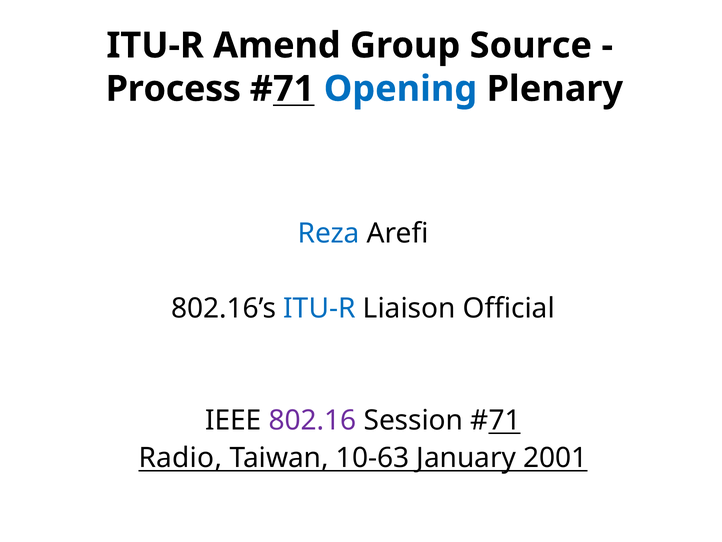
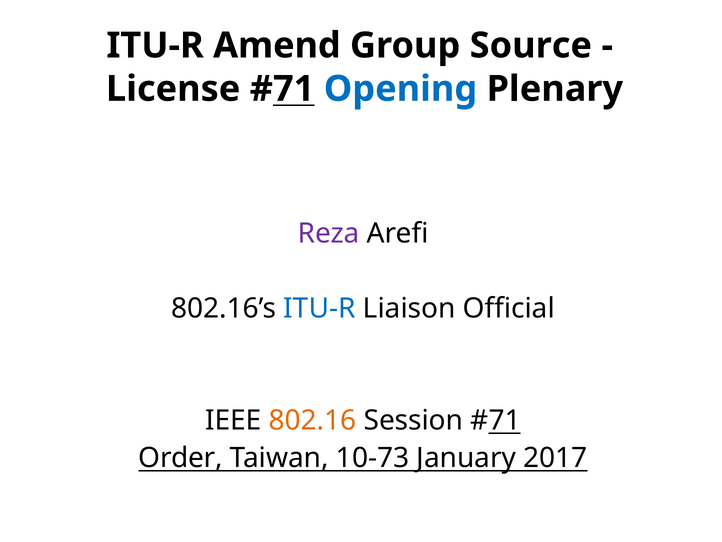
Process: Process -> License
Reza colour: blue -> purple
802.16 colour: purple -> orange
Radio: Radio -> Order
10-63: 10-63 -> 10-73
2001: 2001 -> 2017
